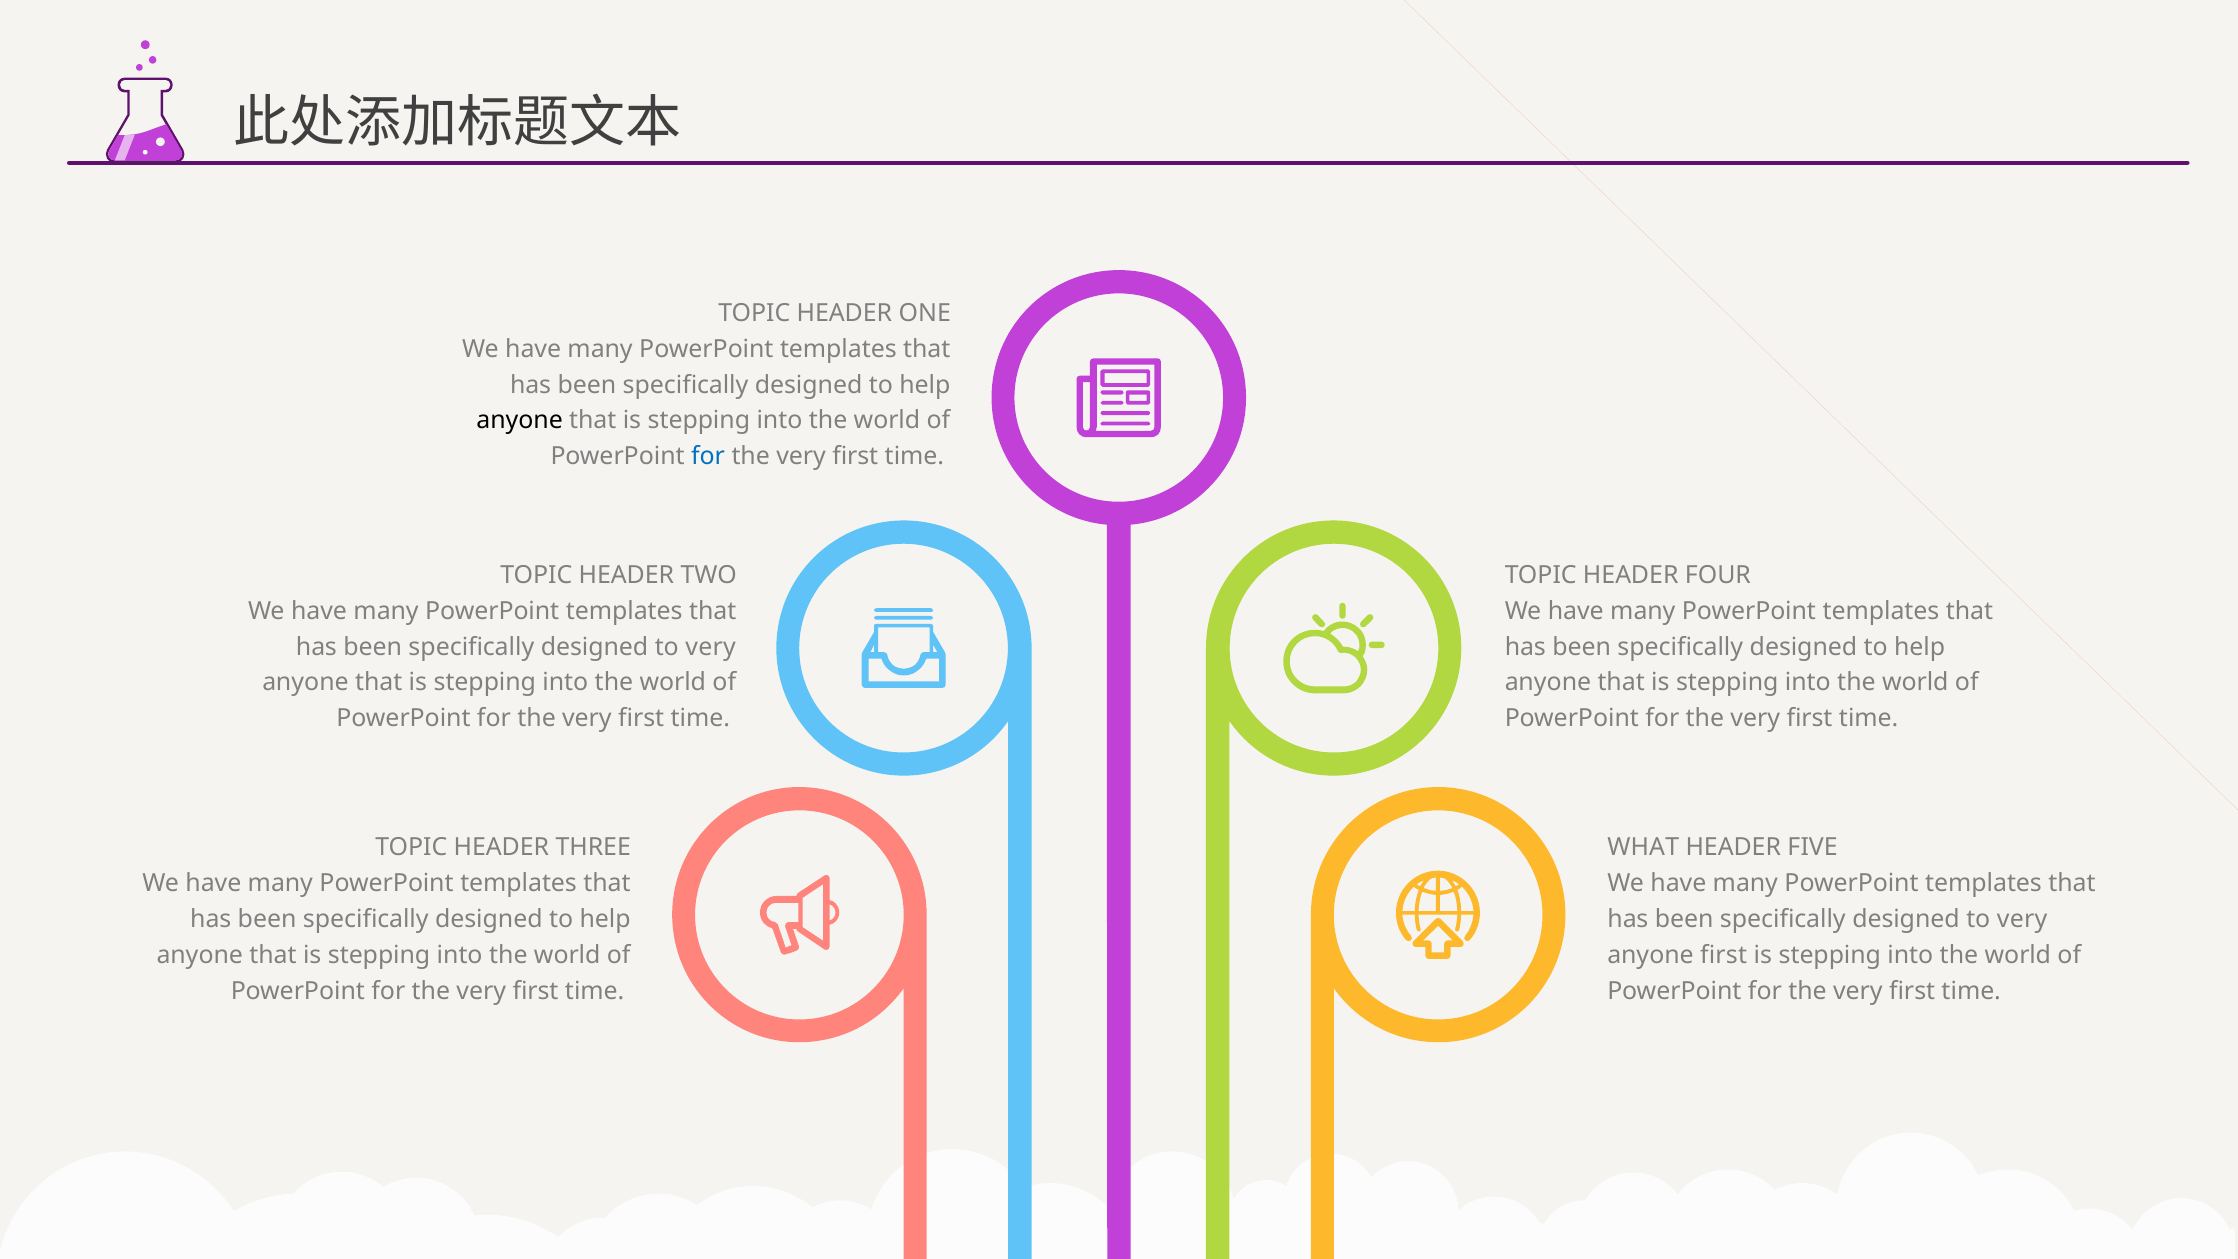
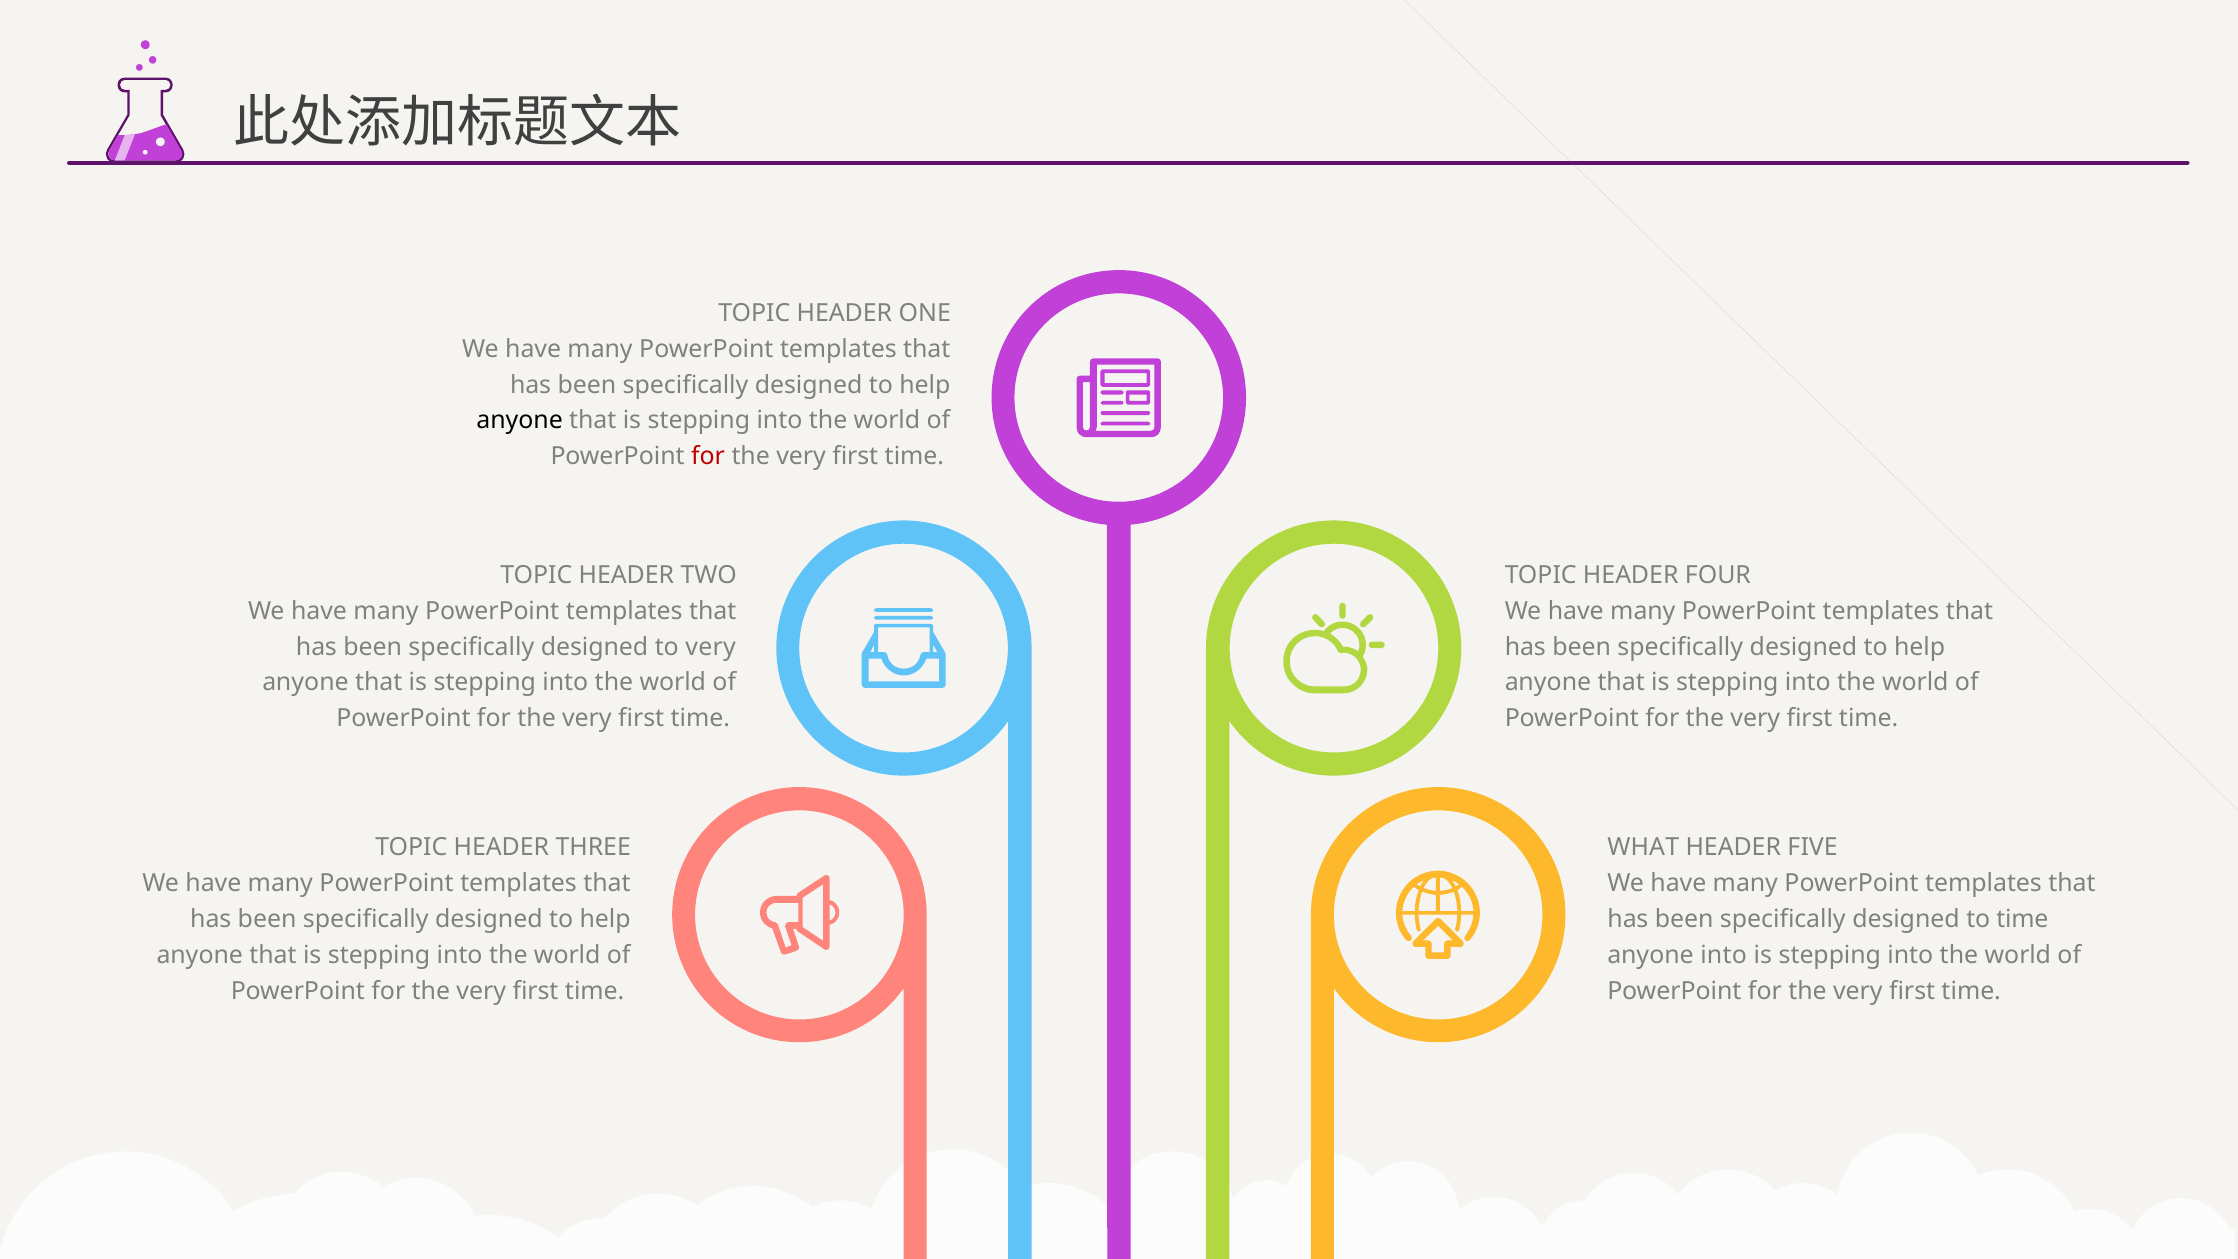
for at (708, 456) colour: blue -> red
very at (2022, 919): very -> time
anyone first: first -> into
